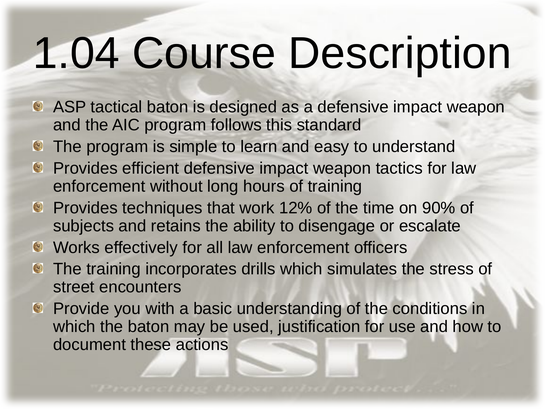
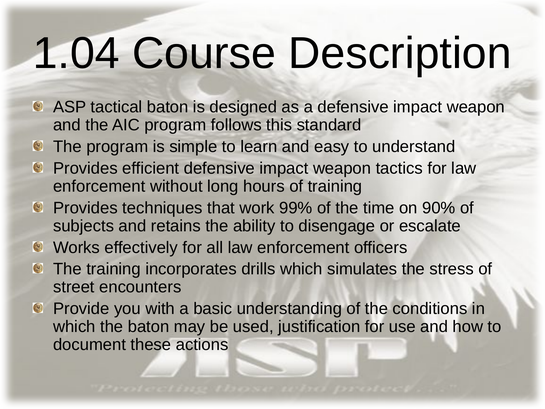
12%: 12% -> 99%
